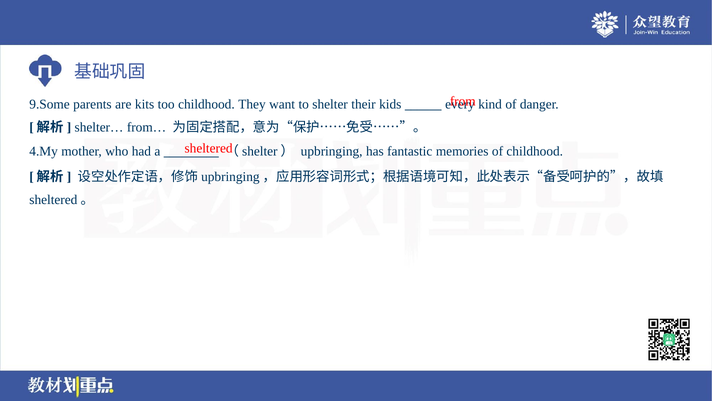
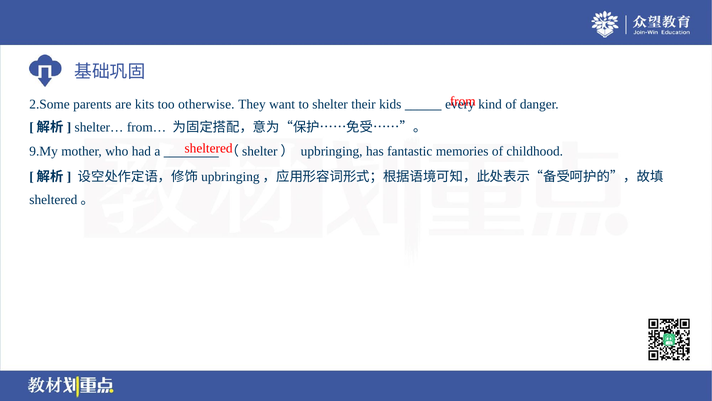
9.Some: 9.Some -> 2.Some
too childhood: childhood -> otherwise
4.My: 4.My -> 9.My
